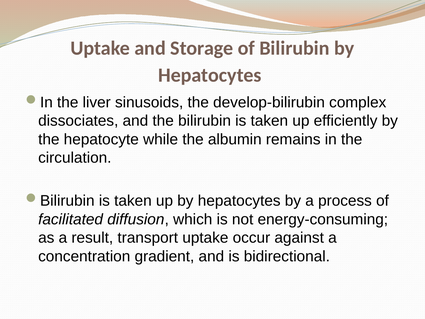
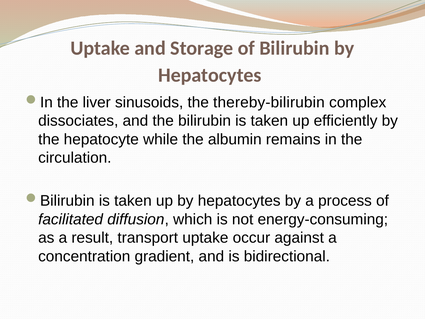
develop-bilirubin: develop-bilirubin -> thereby-bilirubin
